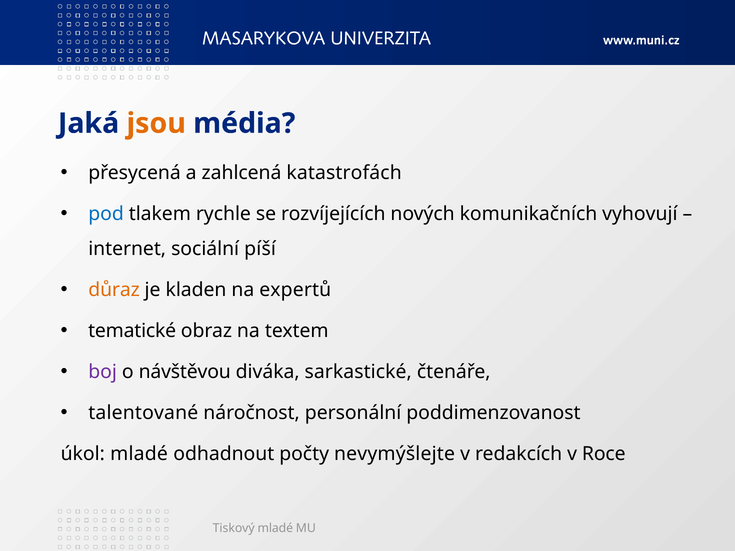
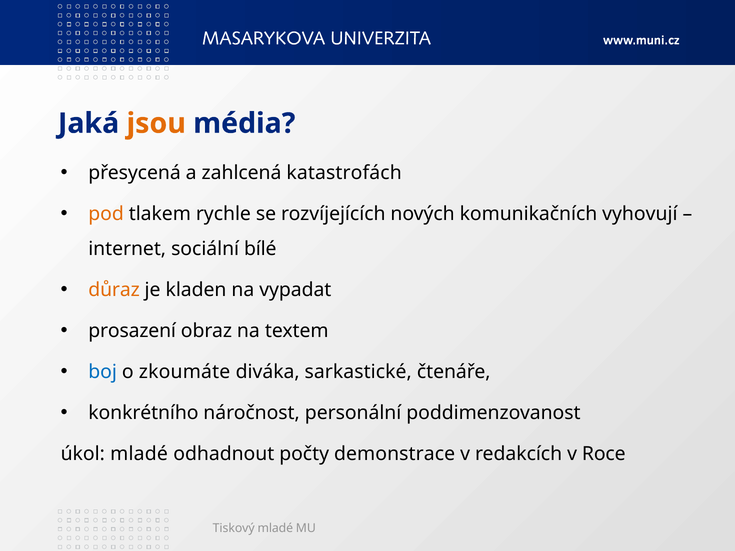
pod colour: blue -> orange
píší: píší -> bílé
expertů: expertů -> vypadat
tematické: tematické -> prosazení
boj colour: purple -> blue
návštěvou: návštěvou -> zkoumáte
talentované: talentované -> konkrétního
nevymýšlejte: nevymýšlejte -> demonstrace
